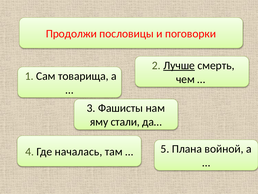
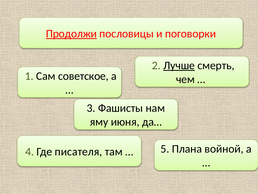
Продолжи underline: none -> present
товарища: товарища -> советское
стали: стали -> июня
началась: началась -> писателя
